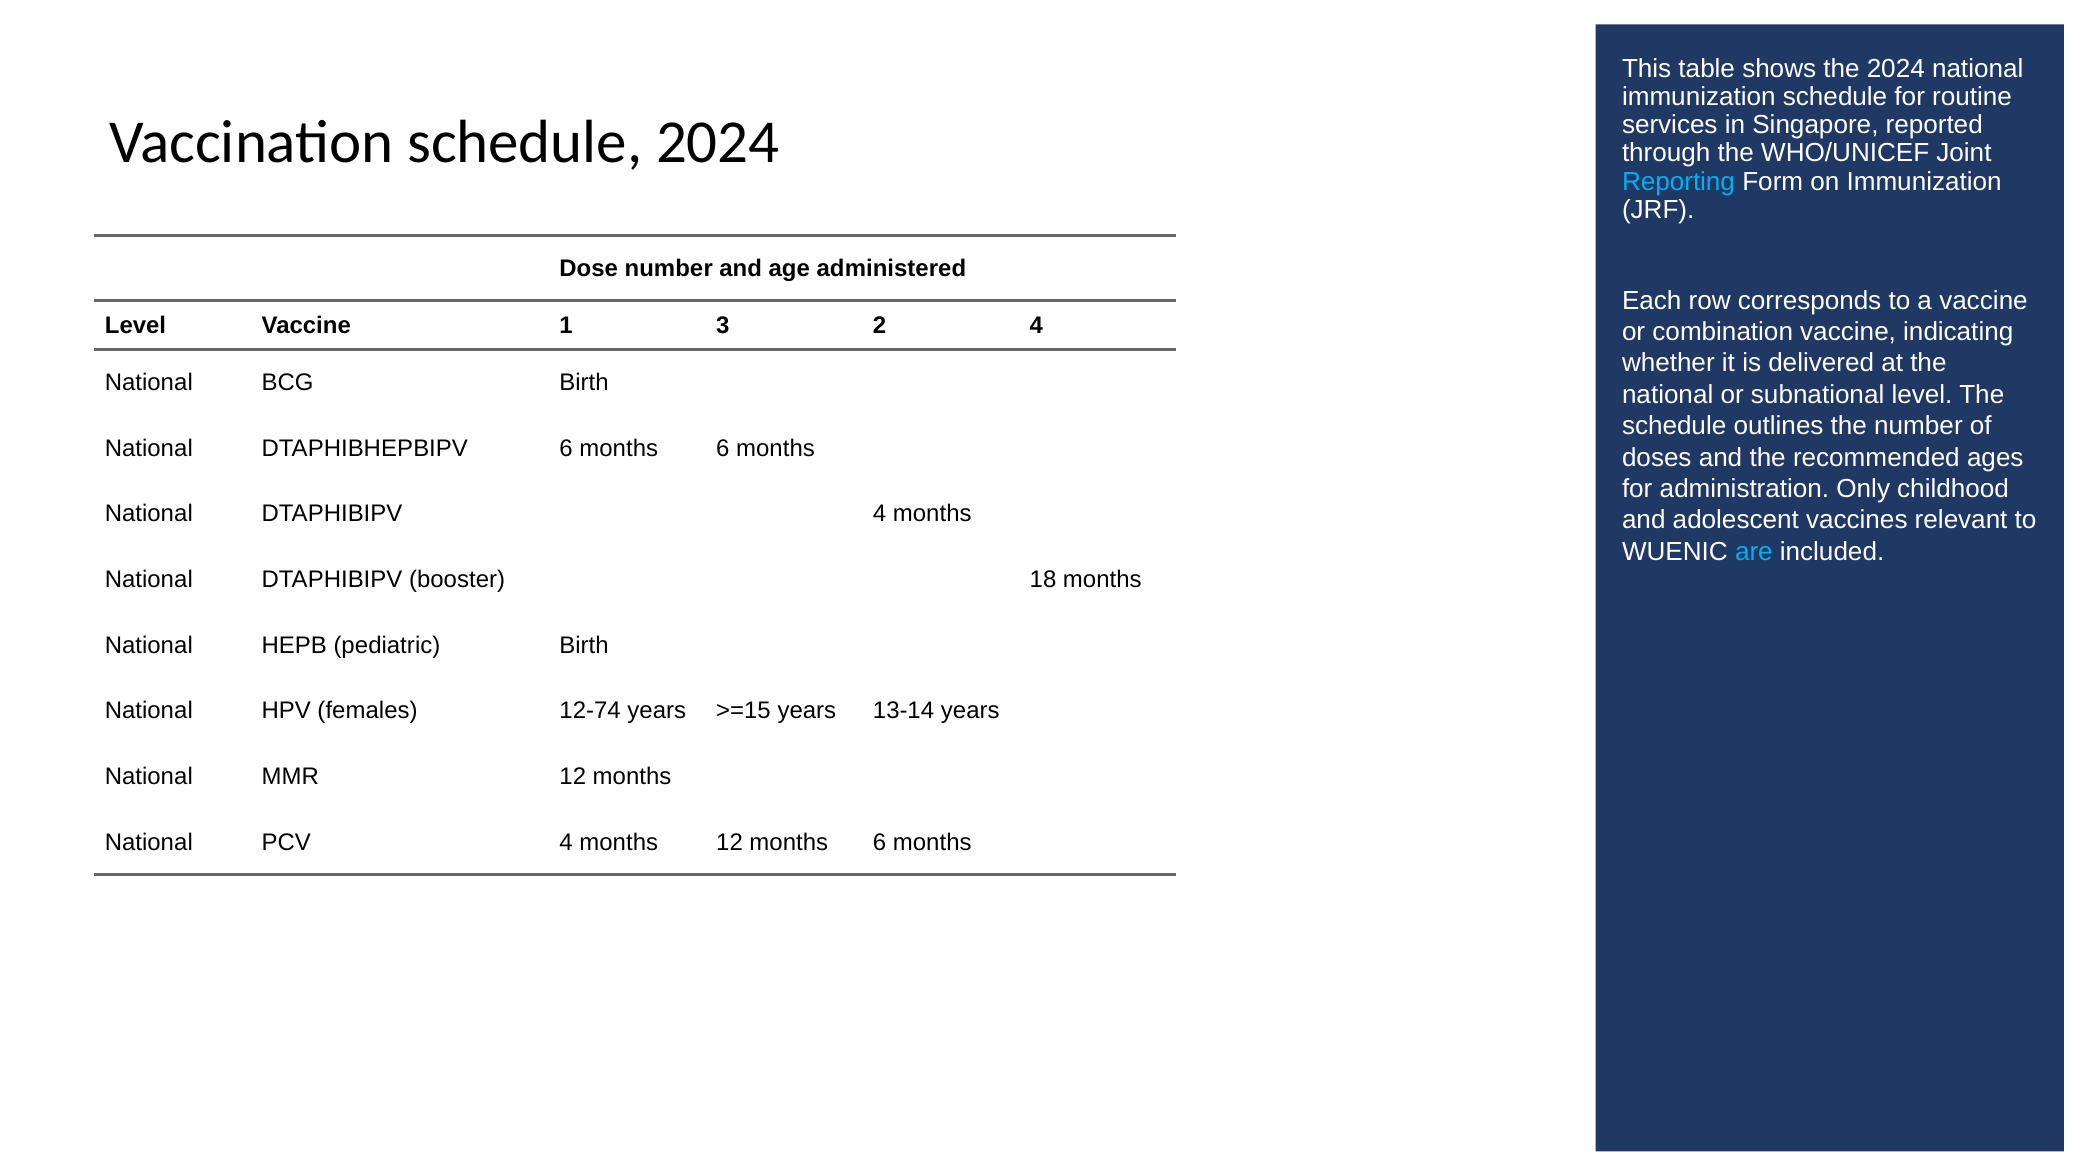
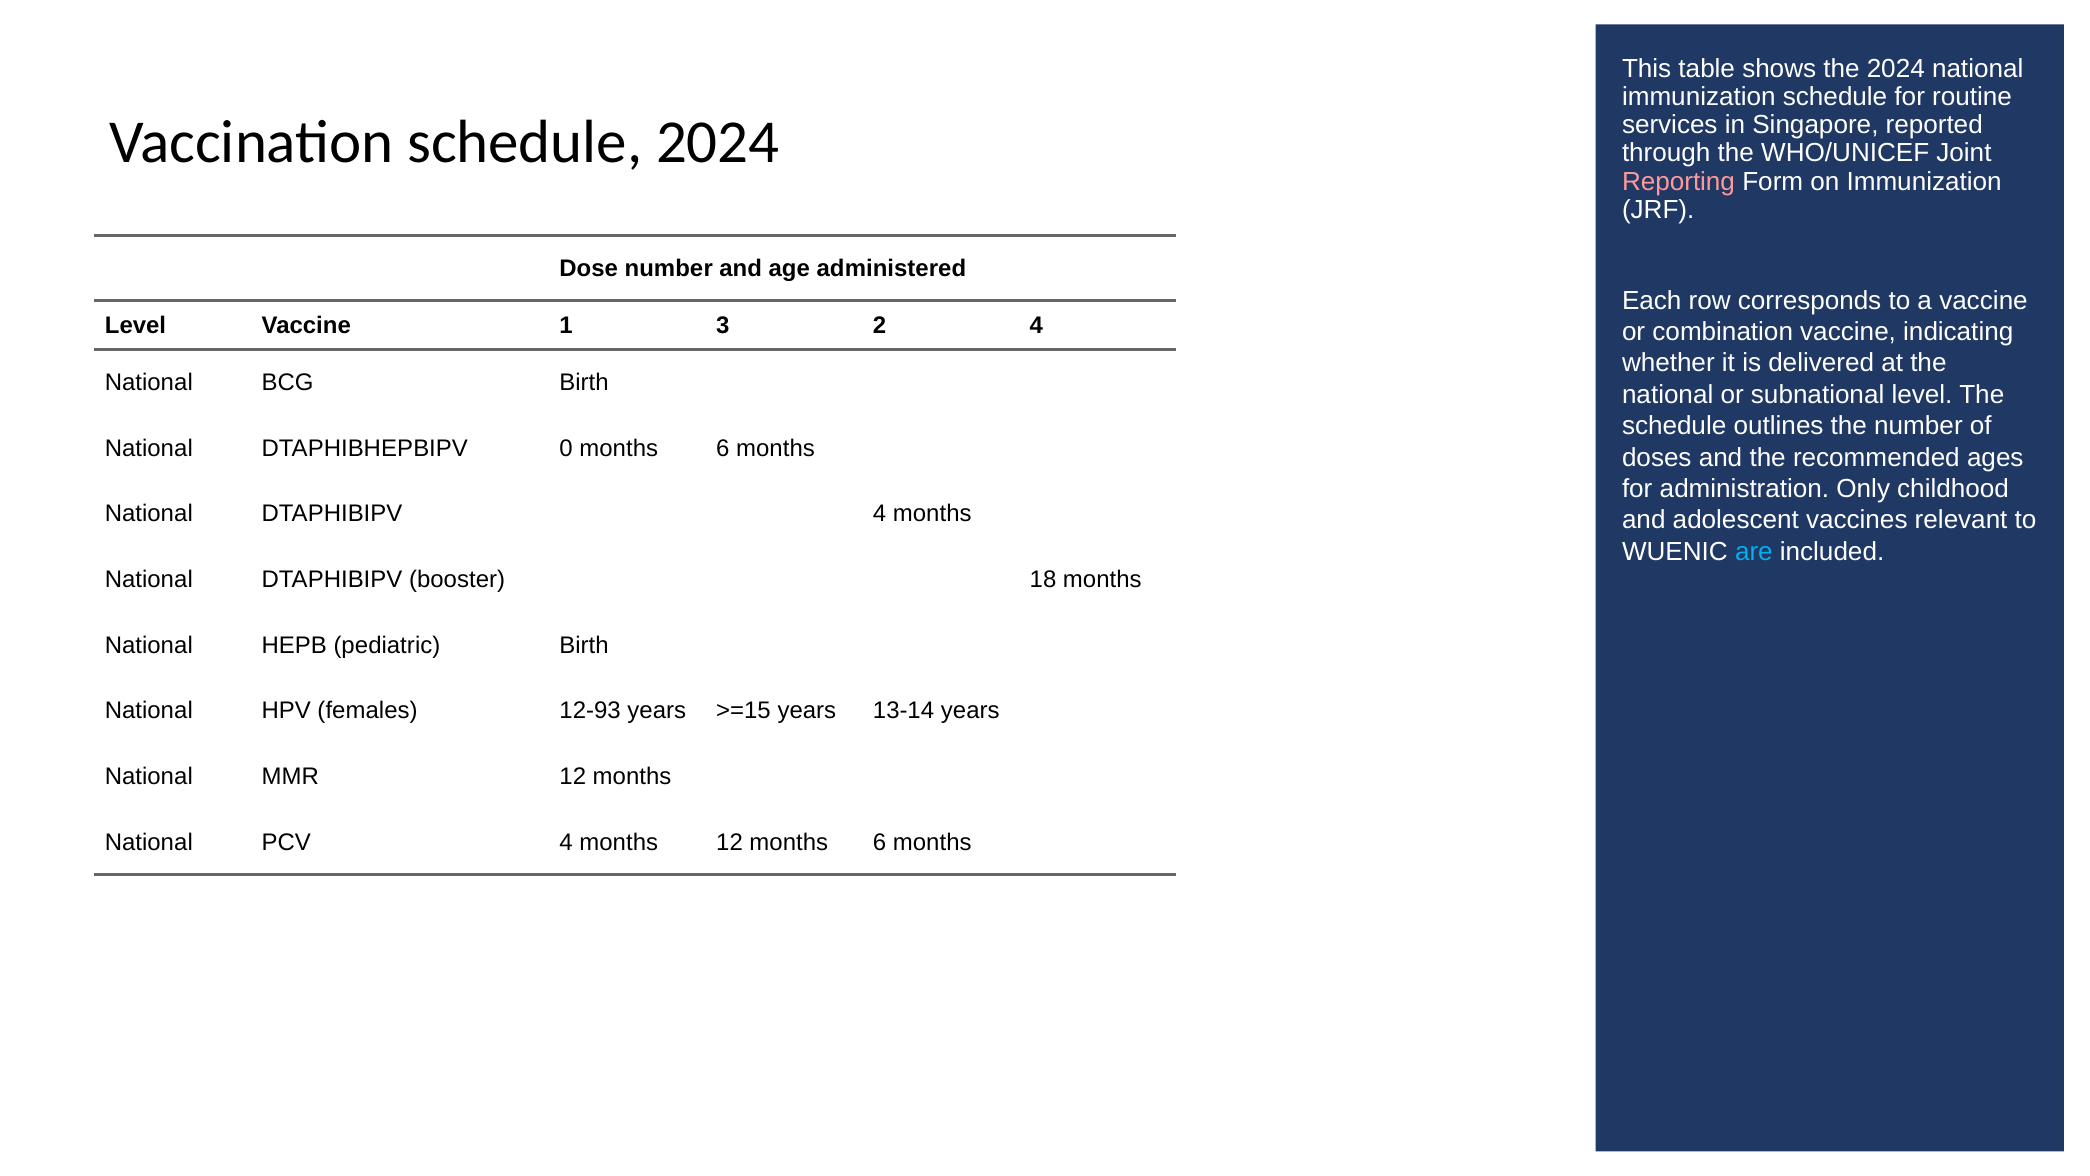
Reporting colour: light blue -> pink
DTAPHIBHEPBIPV 6: 6 -> 0
12-74: 12-74 -> 12-93
